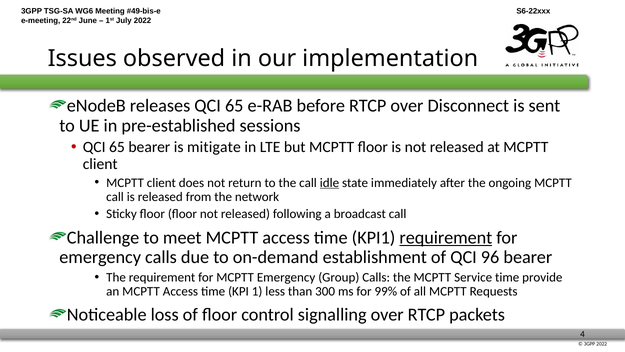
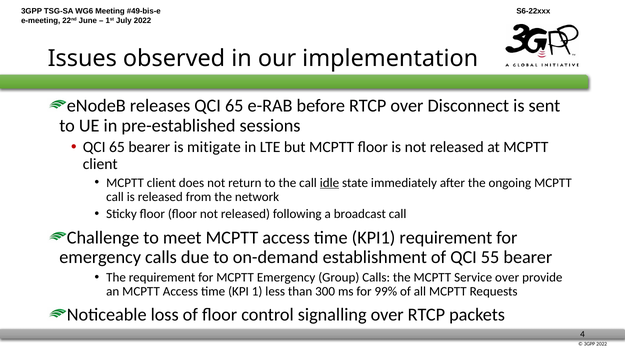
requirement at (446, 237) underline: present -> none
96: 96 -> 55
Service time: time -> over
